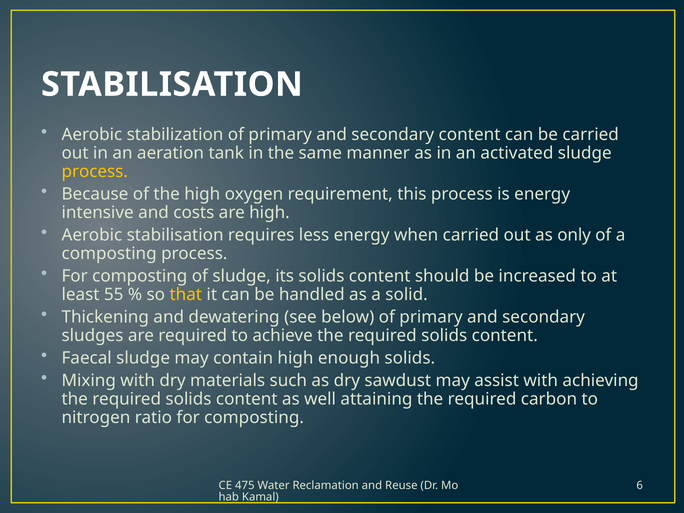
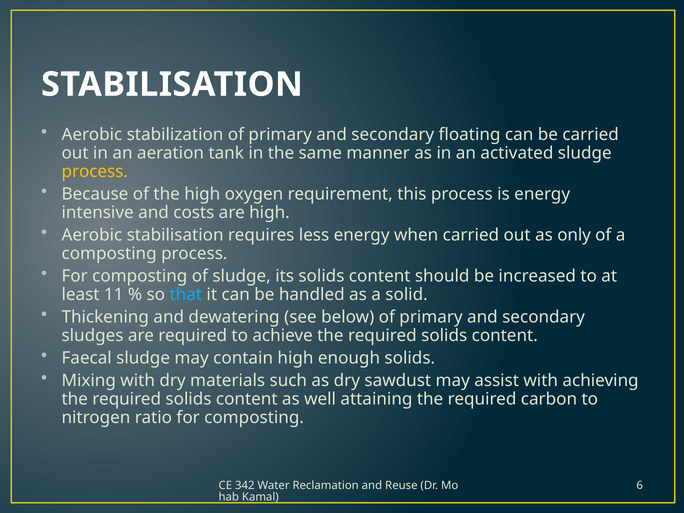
secondary content: content -> floating
55: 55 -> 11
that colour: yellow -> light blue
475: 475 -> 342
